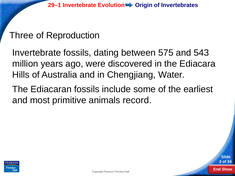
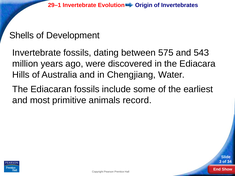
Three: Three -> Shells
Reproduction: Reproduction -> Development
